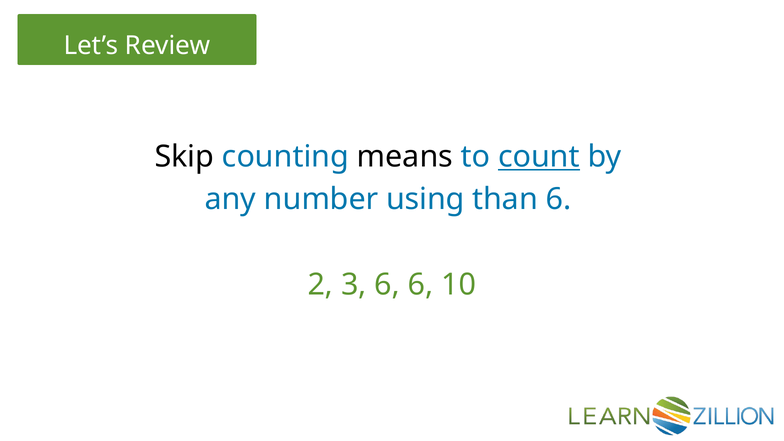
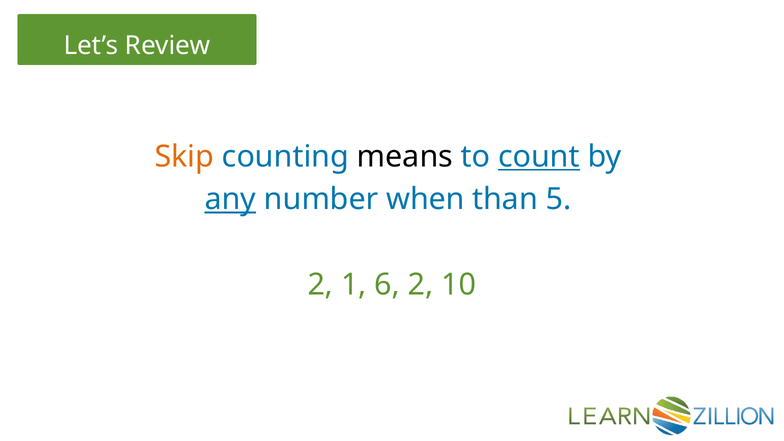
Skip colour: black -> orange
any underline: none -> present
using: using -> when
than 6: 6 -> 5
3: 3 -> 1
6 6: 6 -> 2
